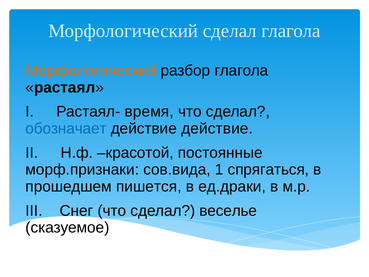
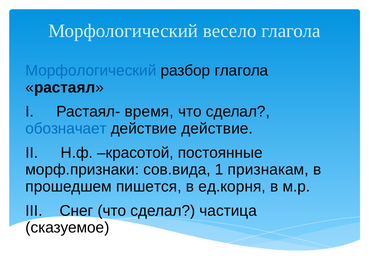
Морфологический сделал: сделал -> весело
Морфологический at (91, 71) colour: orange -> blue
спрягаться: спрягаться -> признакам
ед.драки: ед.драки -> ед.корня
веселье: веселье -> частица
